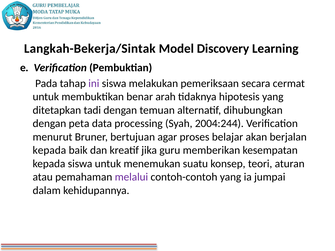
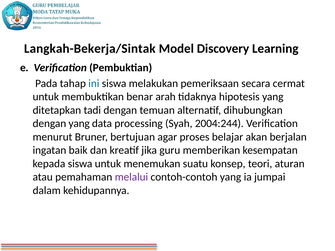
ini colour: purple -> blue
dengan peta: peta -> yang
kepada at (49, 150): kepada -> ingatan
